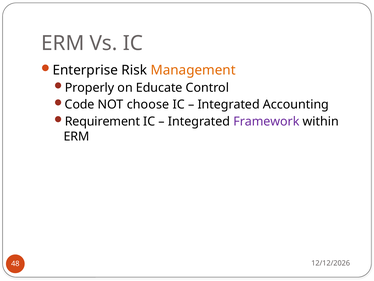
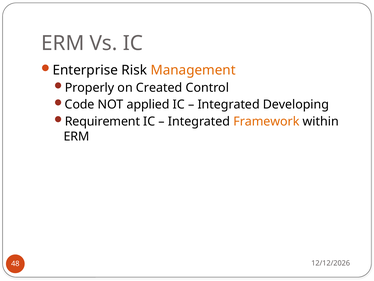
Educate: Educate -> Created
choose: choose -> applied
Accounting: Accounting -> Developing
Framework colour: purple -> orange
